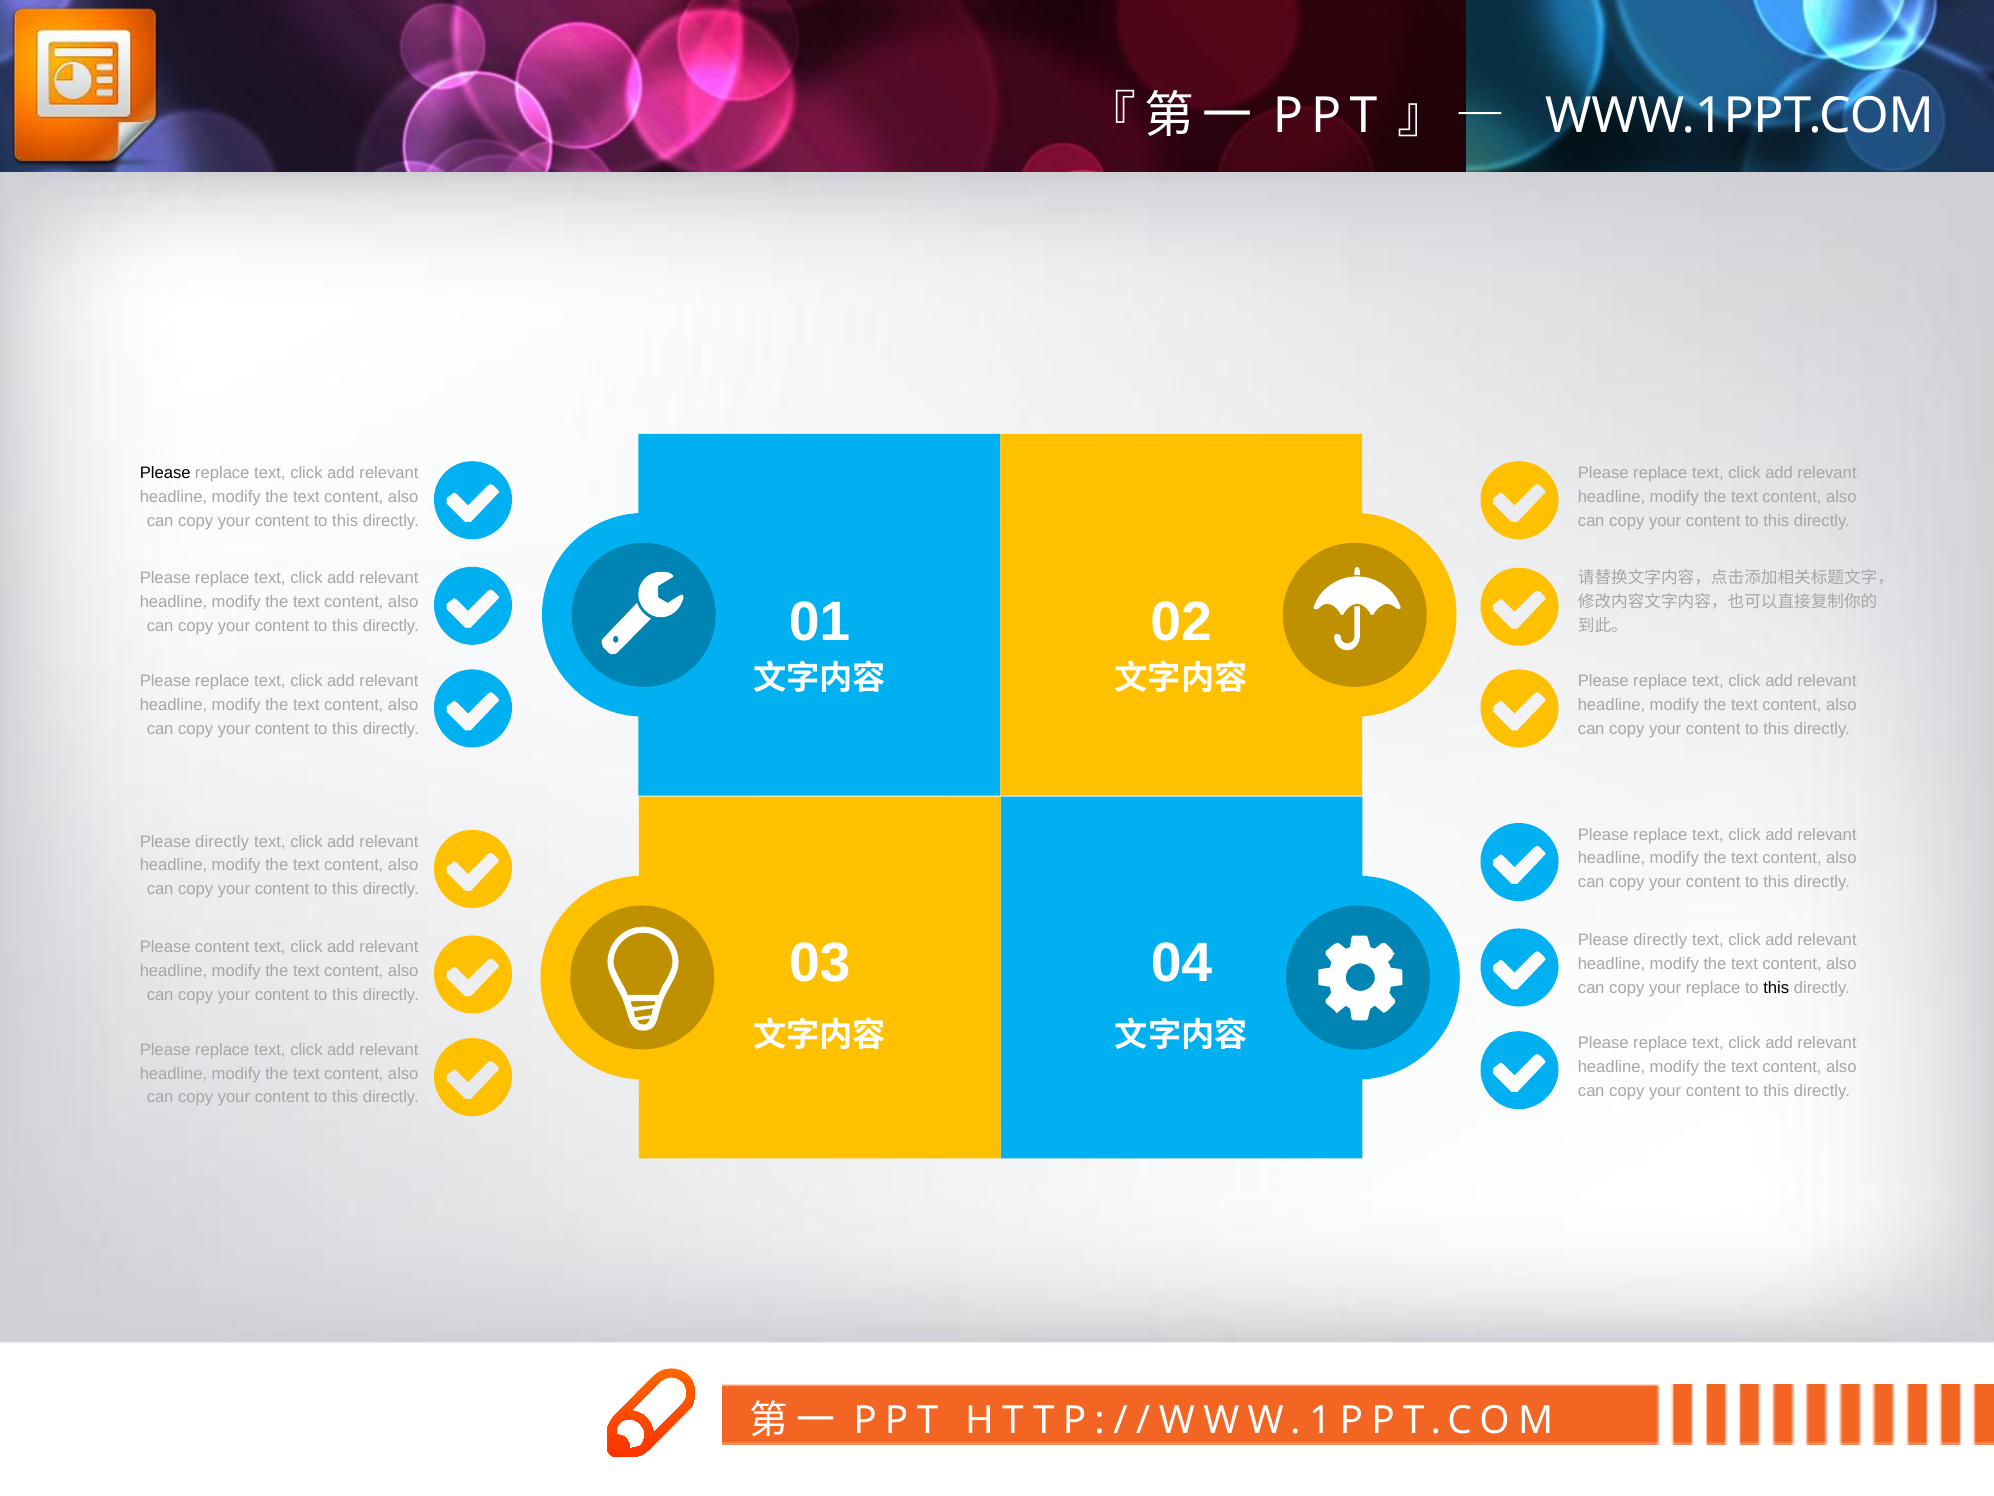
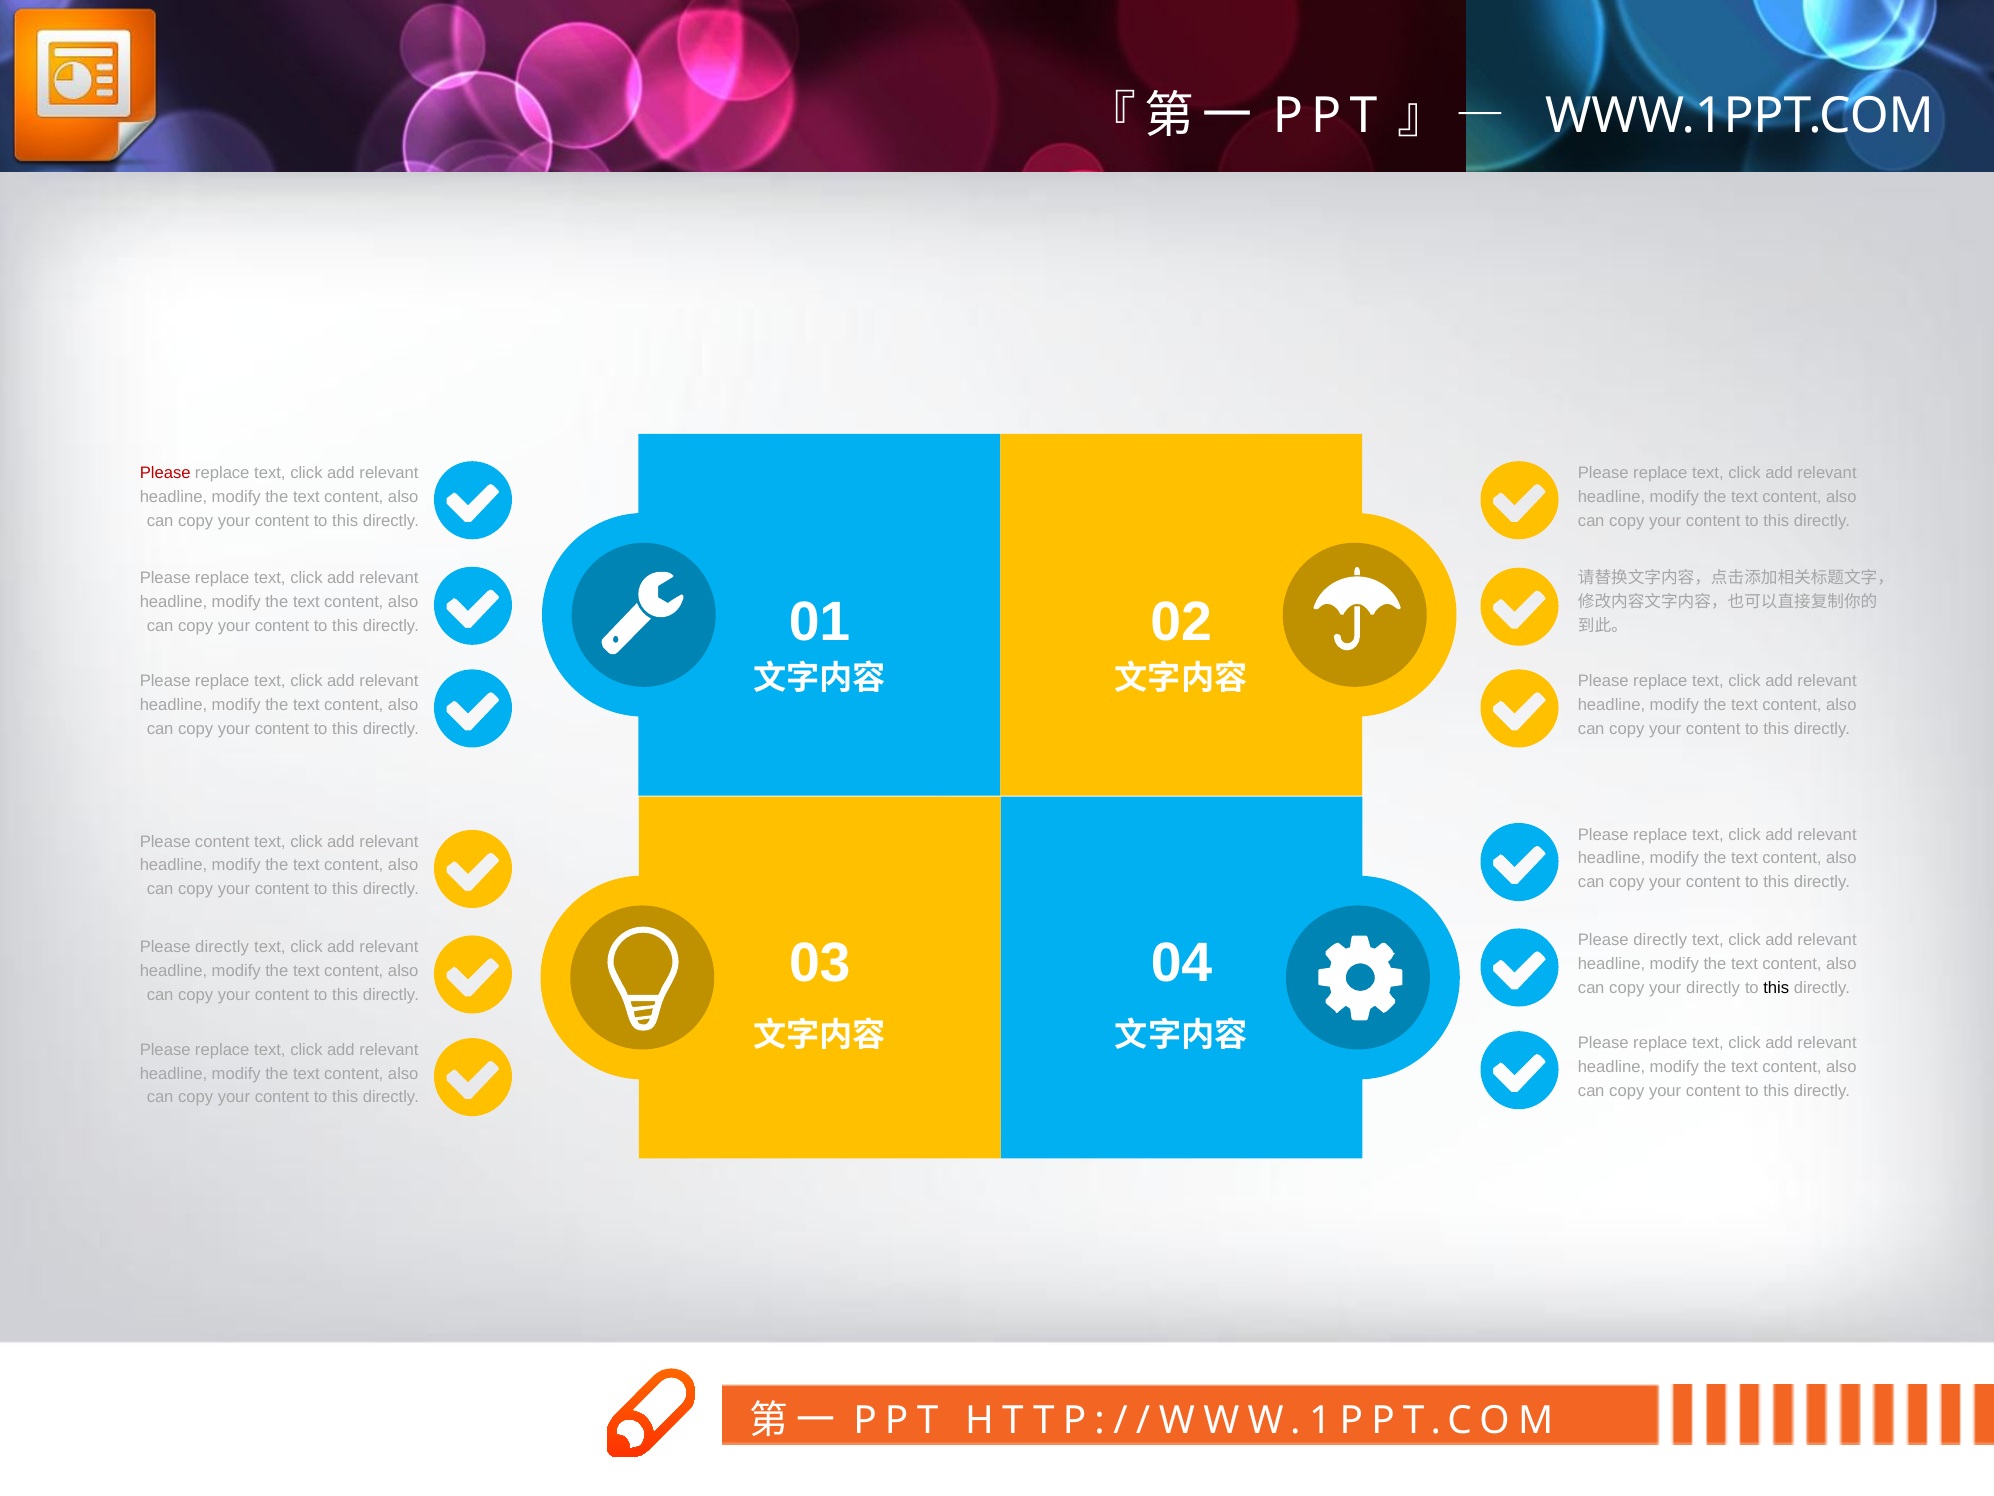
Please at (165, 473) colour: black -> red
directly at (222, 841): directly -> content
content at (222, 947): content -> directly
your replace: replace -> directly
